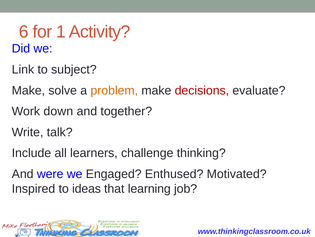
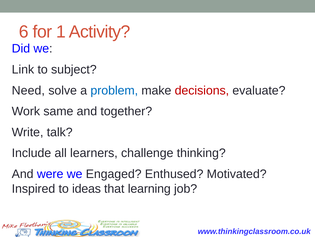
Make at (28, 90): Make -> Need
problem colour: orange -> blue
down: down -> same
